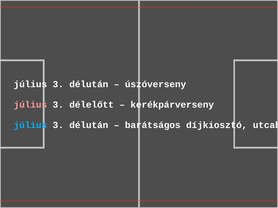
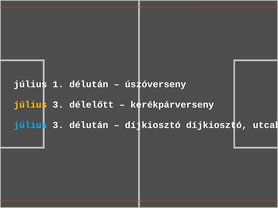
3 at (58, 85): 3 -> 1
július at (30, 105) colour: pink -> yellow
barátságos at (153, 125): barátságos -> díjkiosztó
